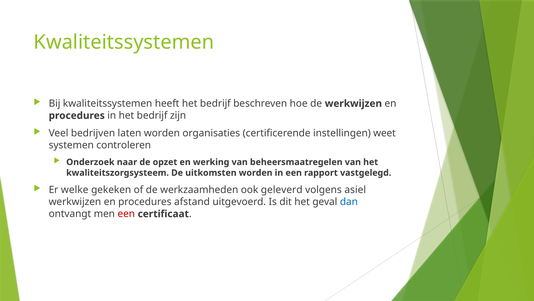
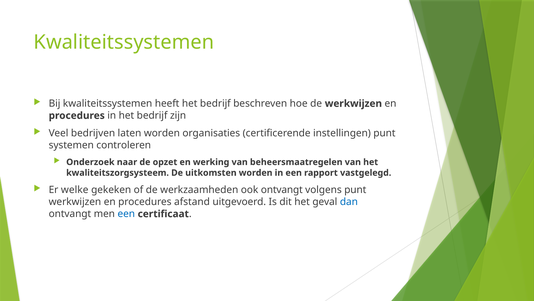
instellingen weet: weet -> punt
ook geleverd: geleverd -> ontvangt
volgens asiel: asiel -> punt
een at (126, 213) colour: red -> blue
